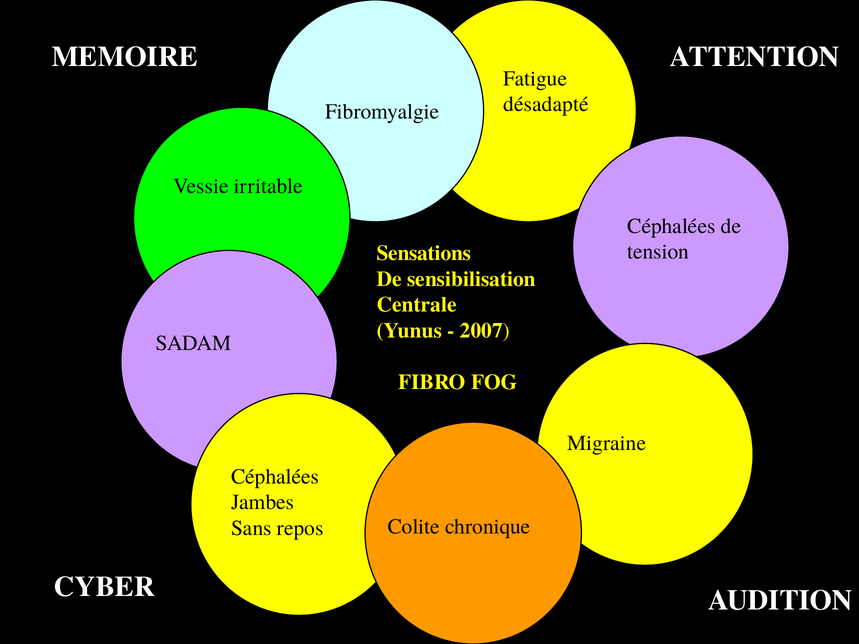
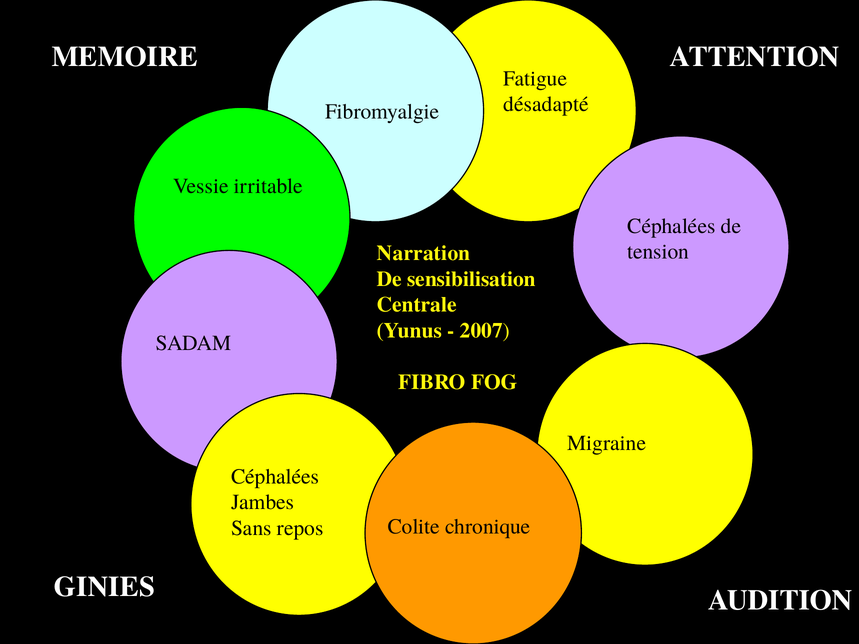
Sensations: Sensations -> Narration
CYBER: CYBER -> GINIES
